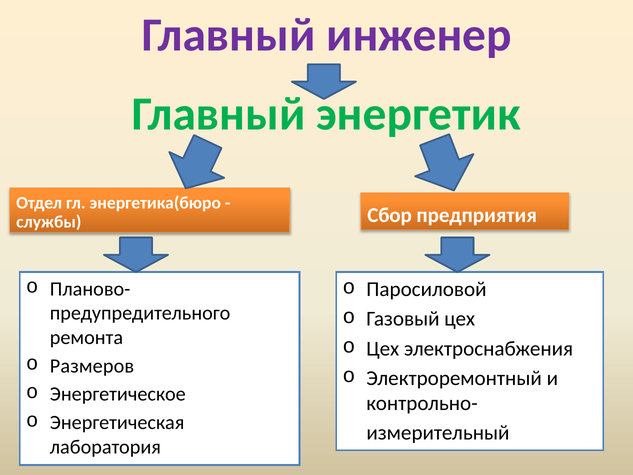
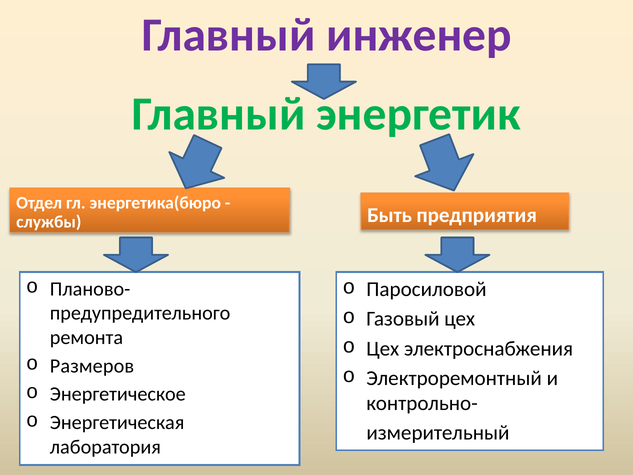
Сбор: Сбор -> Быть
